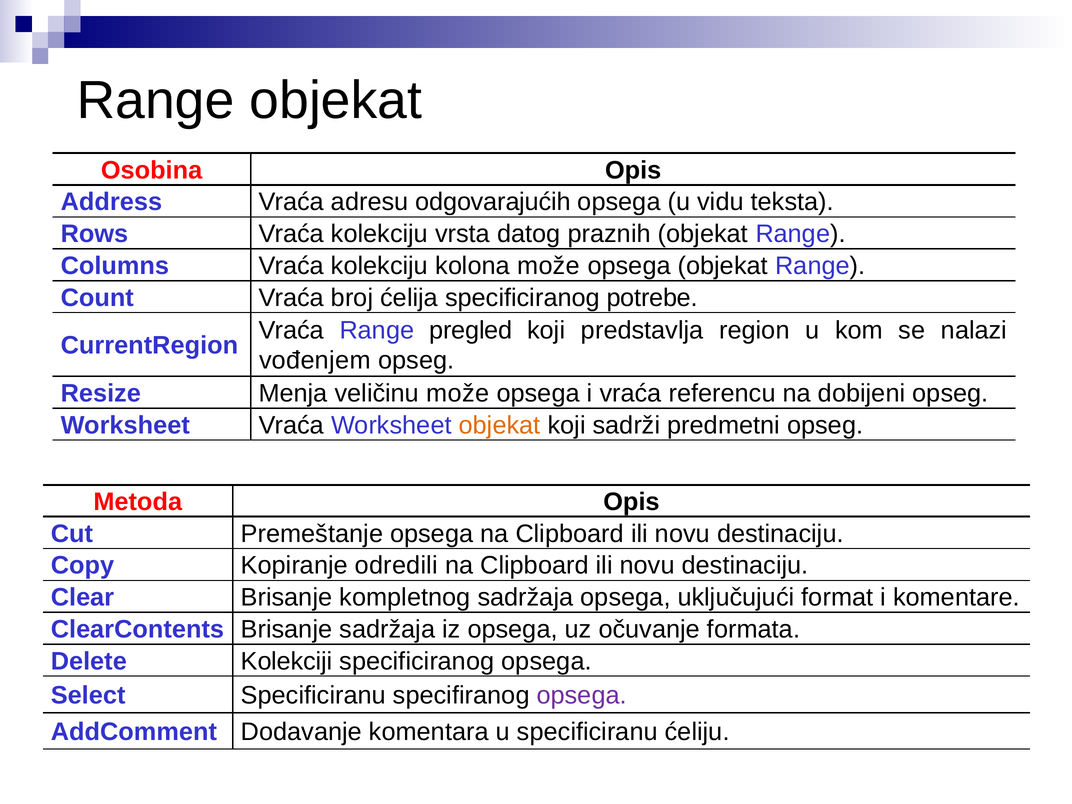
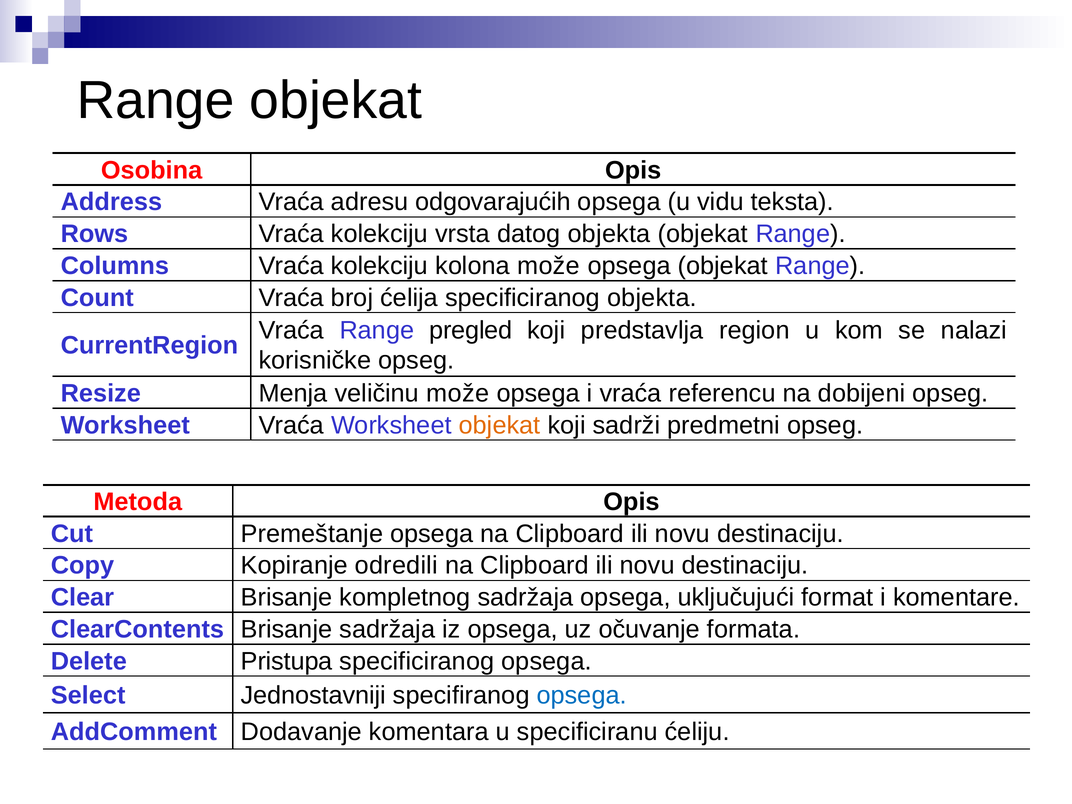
datog praznih: praznih -> objekta
specificiranog potrebe: potrebe -> objekta
vođenjem: vođenjem -> korisničke
Kolekciji: Kolekciji -> Pristupa
Select Specificiranu: Specificiranu -> Jednostavniji
opsega at (582, 696) colour: purple -> blue
